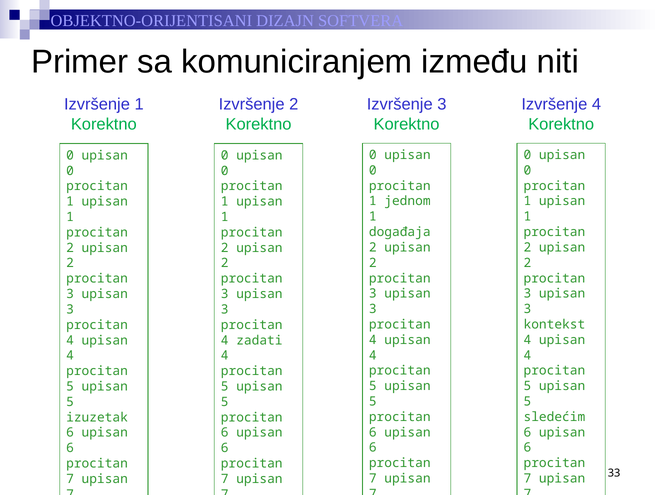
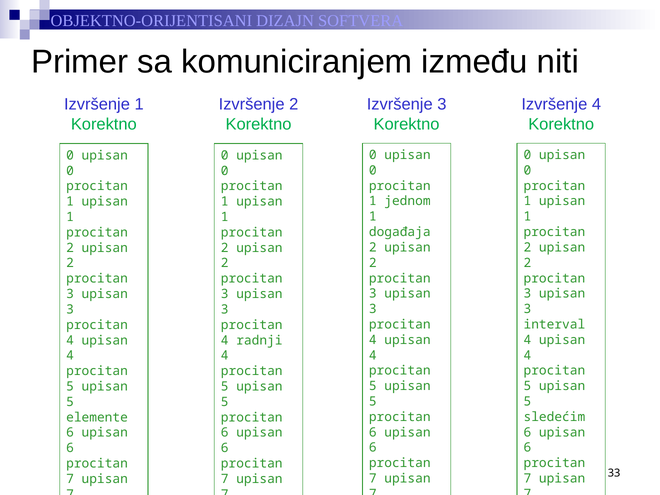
kontekst: kontekst -> interval
zadati: zadati -> radnji
izuzetak: izuzetak -> elemente
